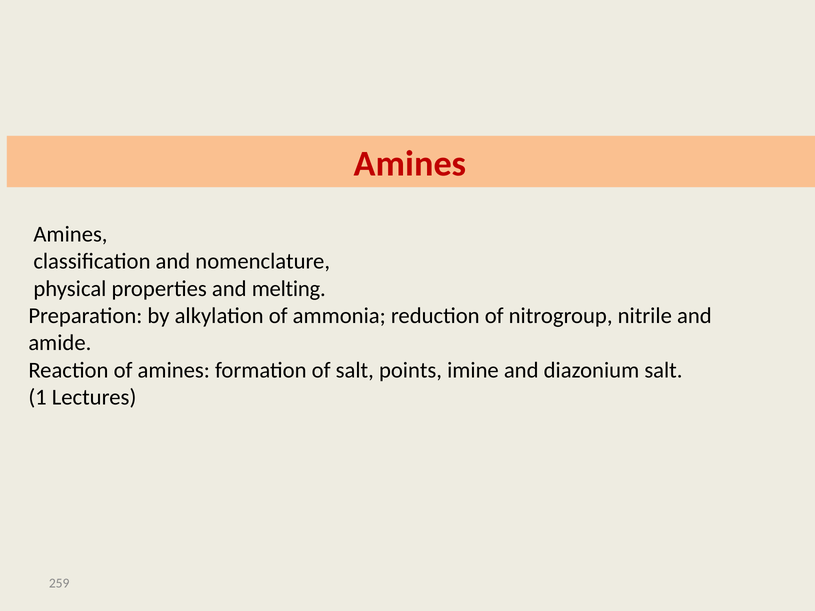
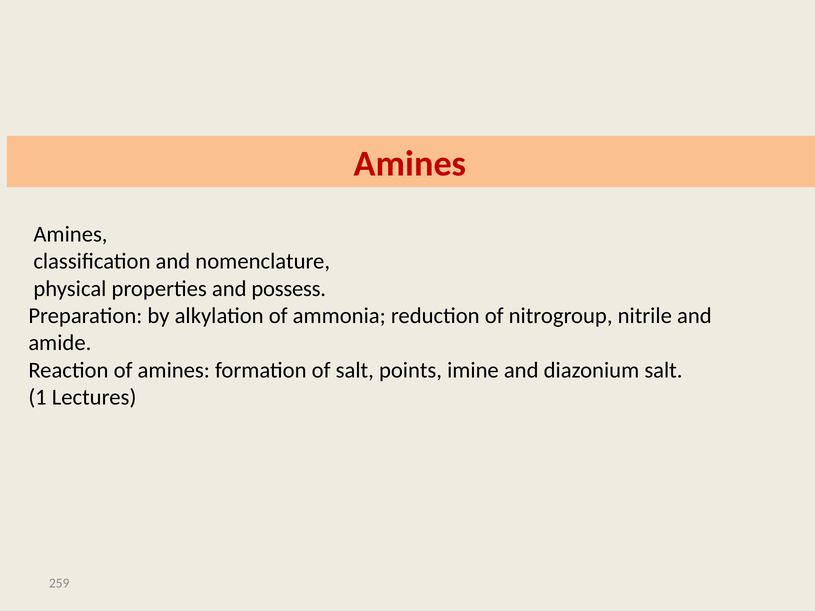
melting: melting -> possess
